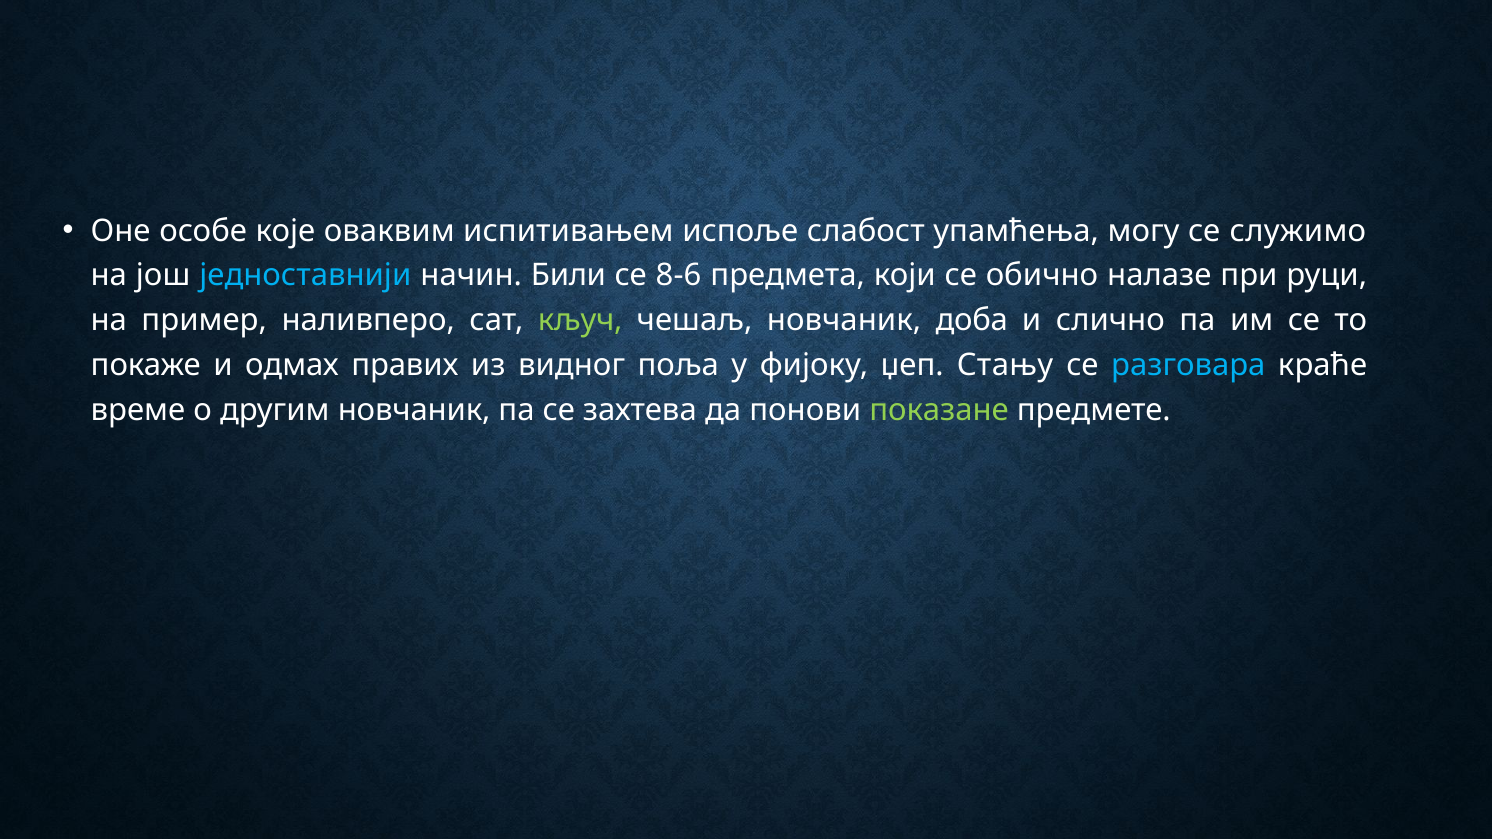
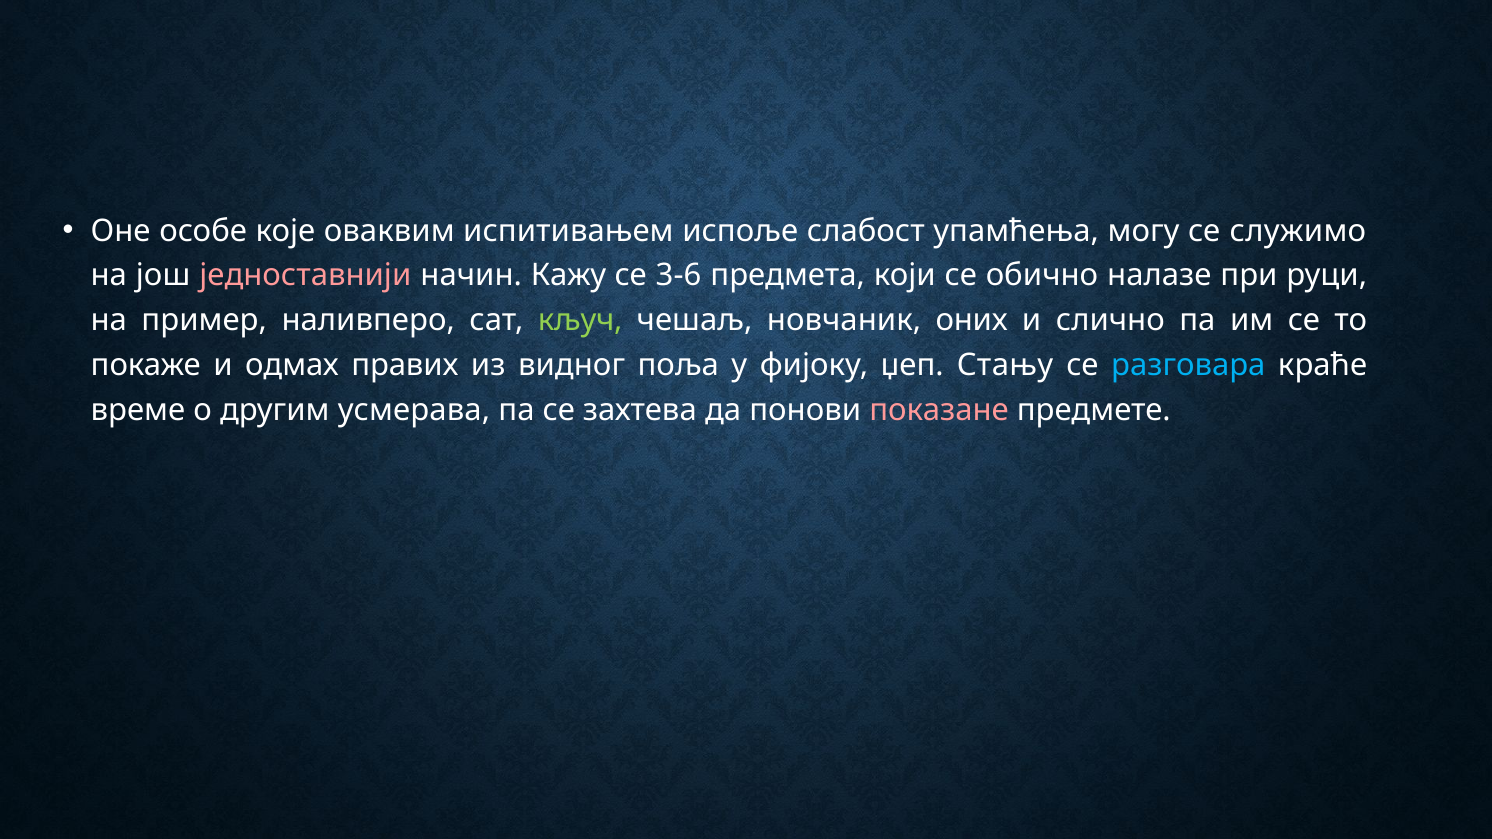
једноставнији colour: light blue -> pink
Били: Били -> Кажу
8-6: 8-6 -> 3-6
доба: доба -> оних
другим новчаник: новчаник -> усмерава
показане colour: light green -> pink
